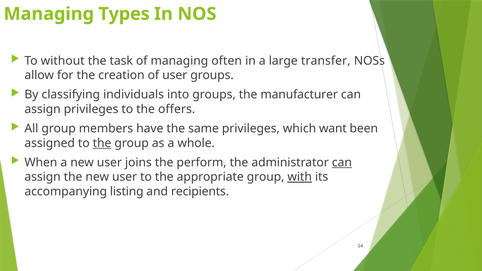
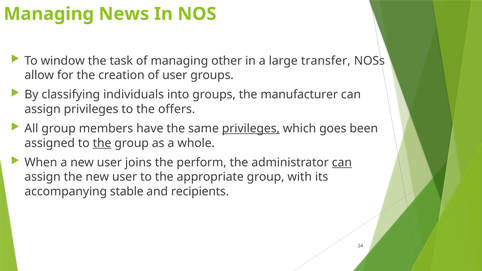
Types: Types -> News
without: without -> window
often: often -> other
privileges at (251, 129) underline: none -> present
want: want -> goes
with underline: present -> none
listing: listing -> stable
